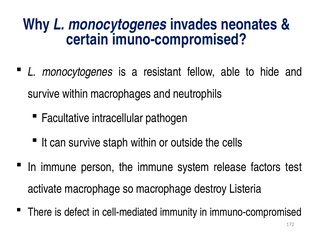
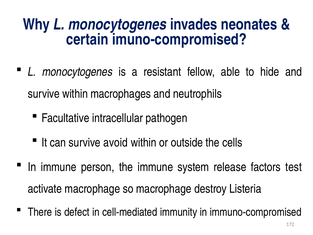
staph: staph -> avoid
